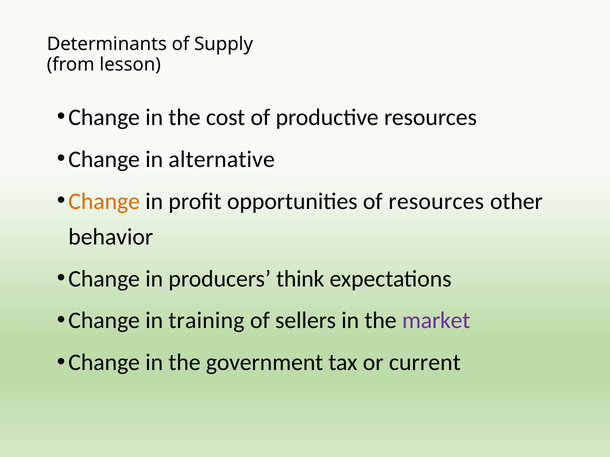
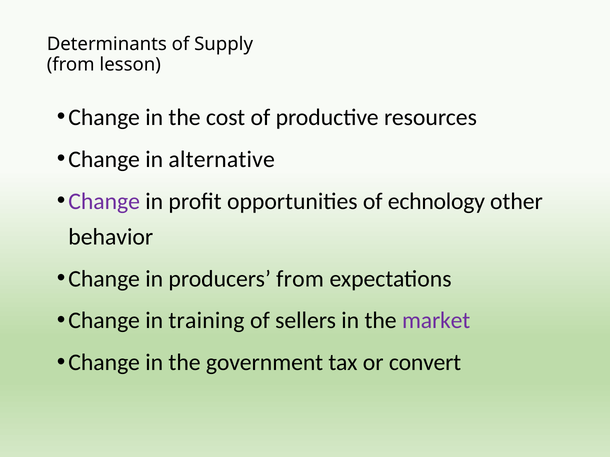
Change at (104, 201) colour: orange -> purple
of resources: resources -> echnology
producers think: think -> from
current: current -> convert
